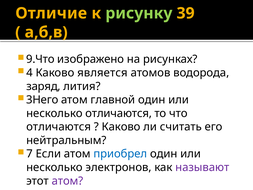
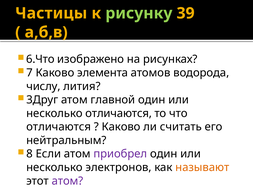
Отличие: Отличие -> Частицы
9.Что: 9.Что -> 6.Что
4: 4 -> 7
является: является -> элемента
заряд: заряд -> числу
3Него: 3Него -> 3Друг
7: 7 -> 8
приобрел colour: blue -> purple
называют colour: purple -> orange
